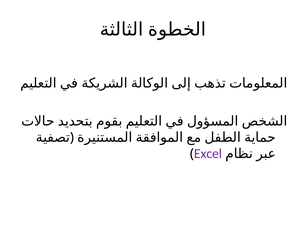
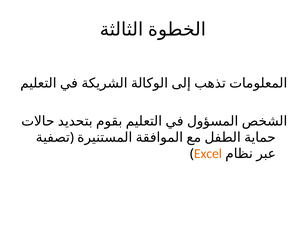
Excel colour: purple -> orange
